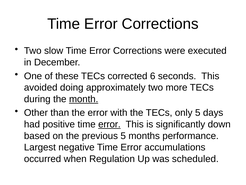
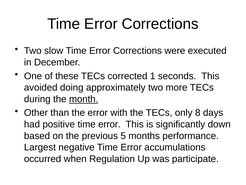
6: 6 -> 1
only 5: 5 -> 8
error at (109, 124) underline: present -> none
scheduled: scheduled -> participate
